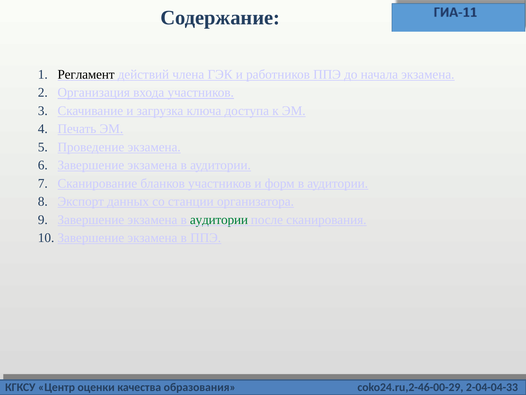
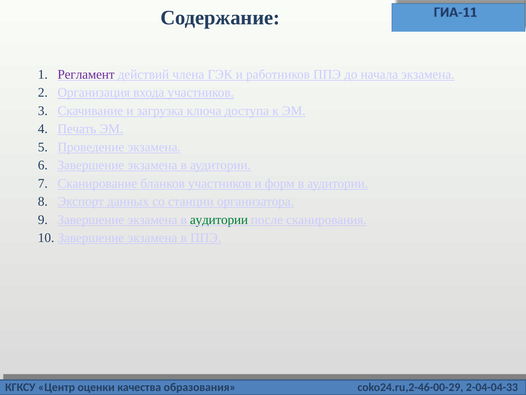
Регламент colour: black -> purple
